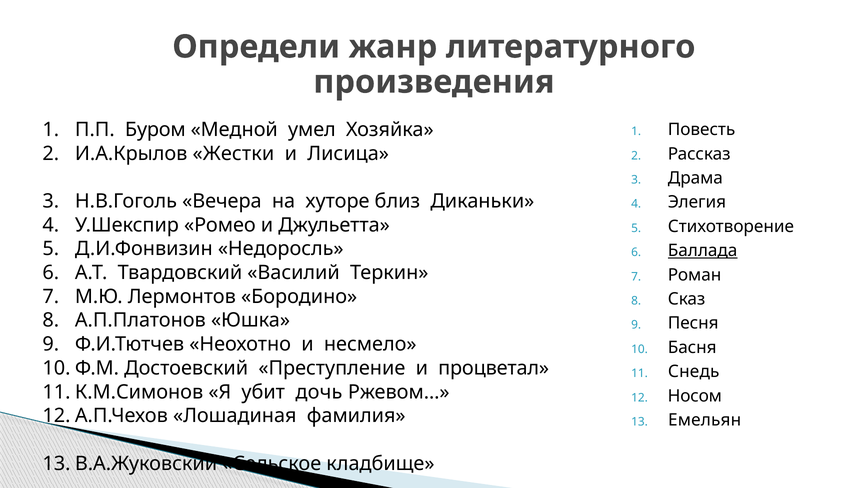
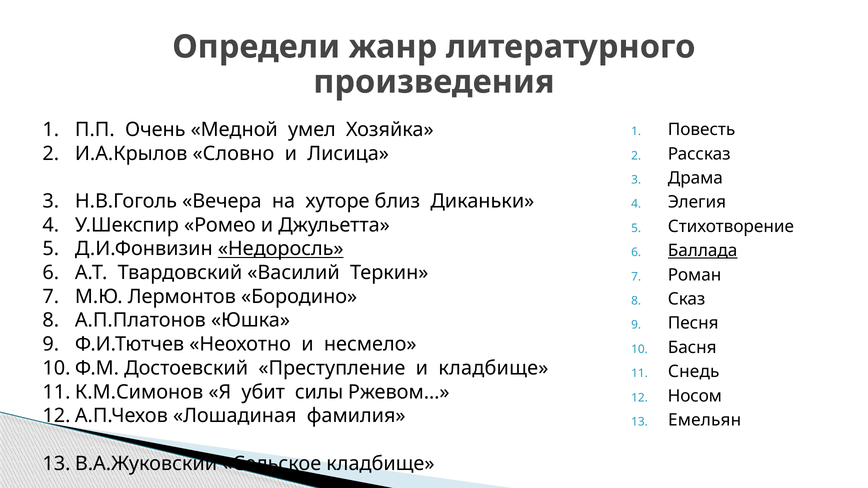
Буром: Буром -> Очень
Жестки: Жестки -> Словно
Недоросль underline: none -> present
и процветал: процветал -> кладбище
дочь: дочь -> силы
